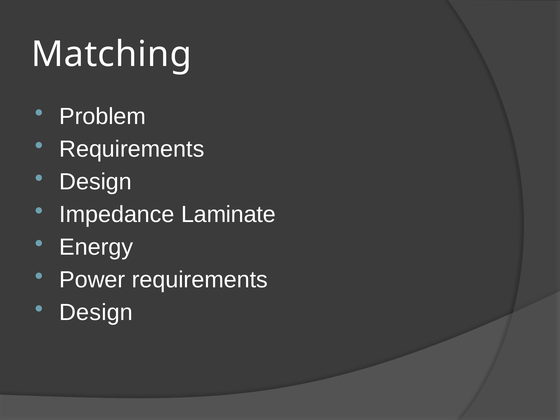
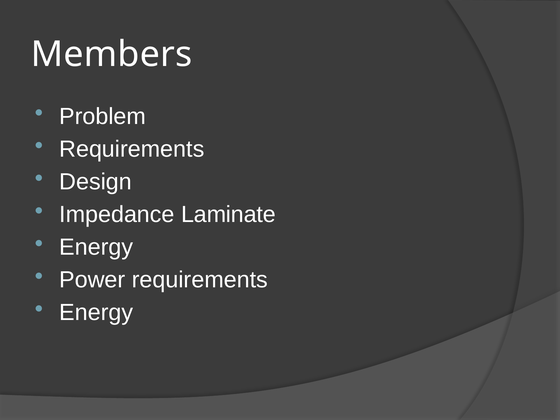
Matching: Matching -> Members
Design at (96, 312): Design -> Energy
